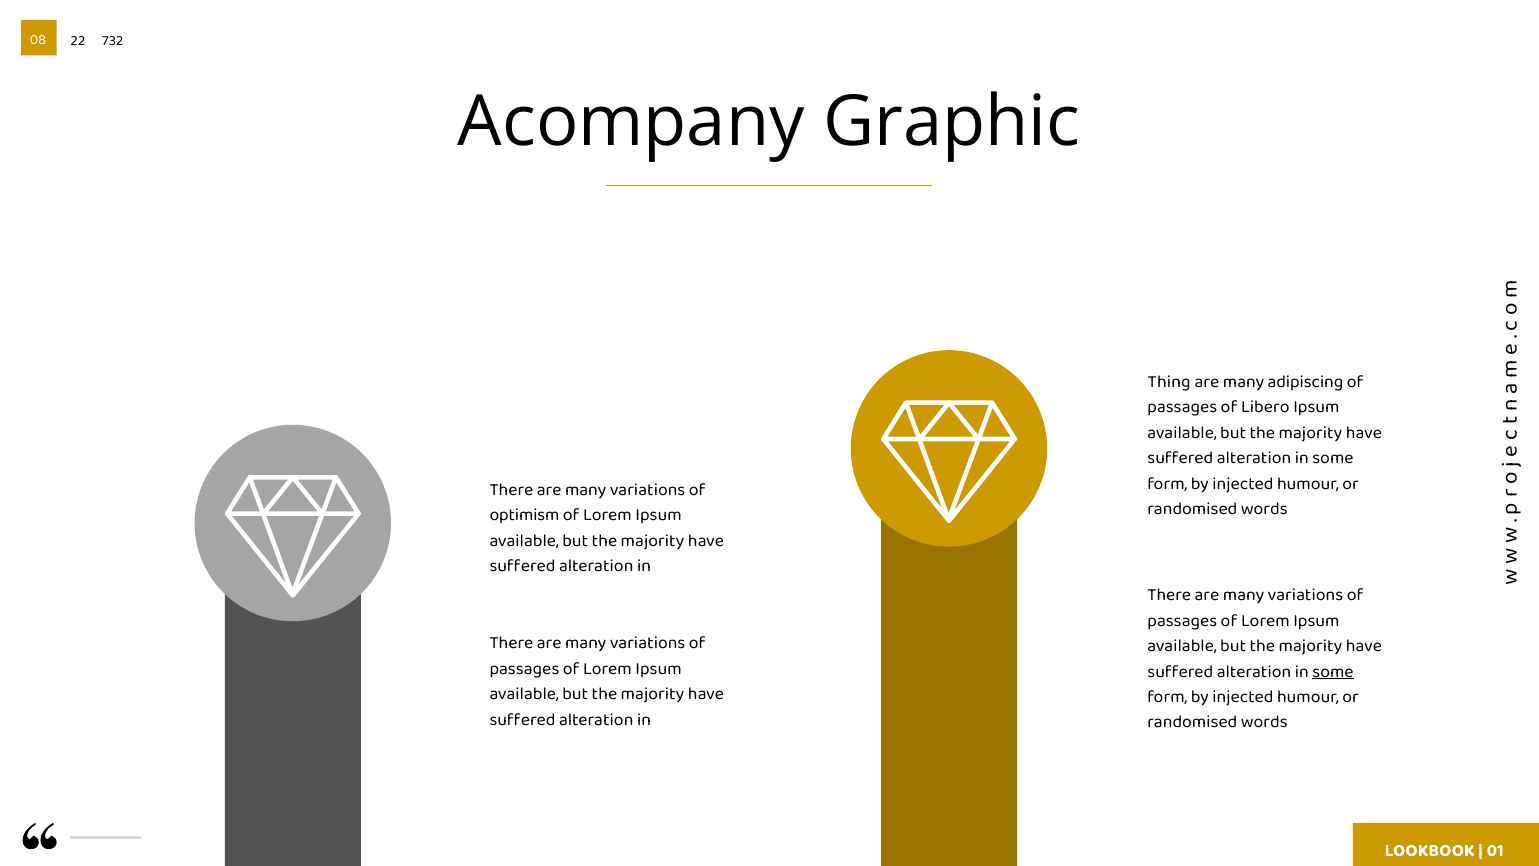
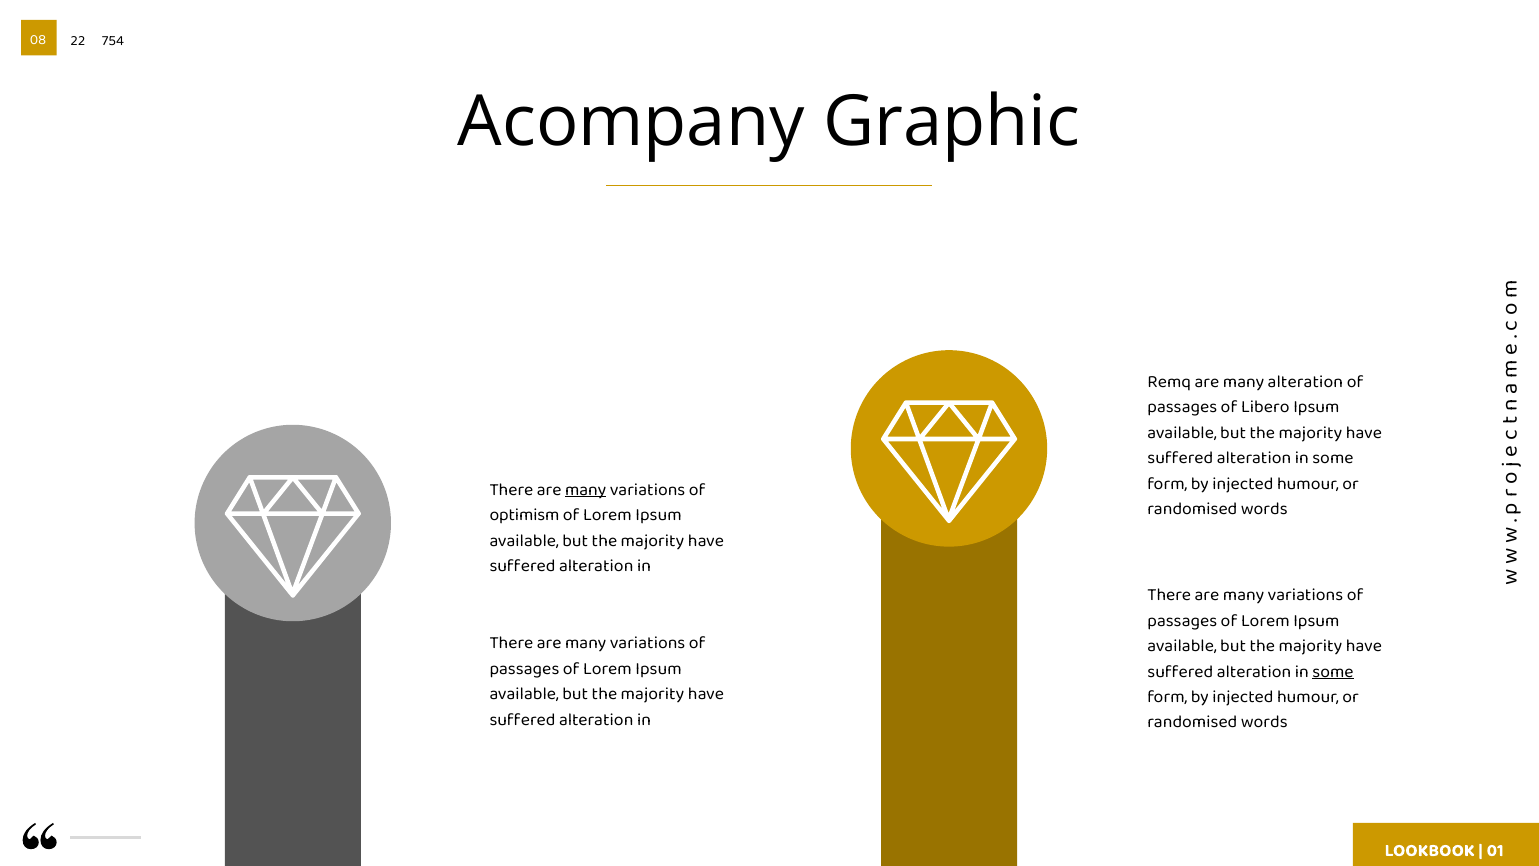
732: 732 -> 754
Thing: Thing -> Remq
many adipiscing: adipiscing -> alteration
many at (586, 489) underline: none -> present
